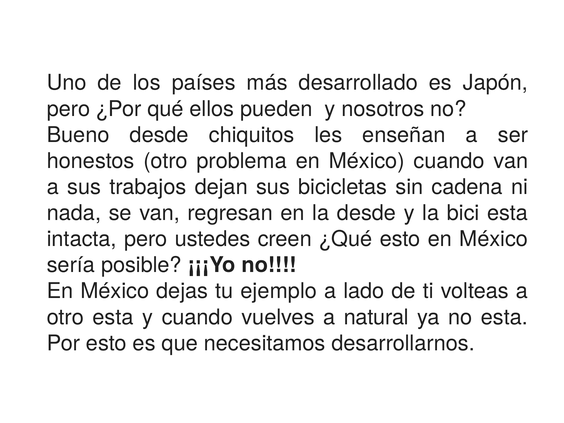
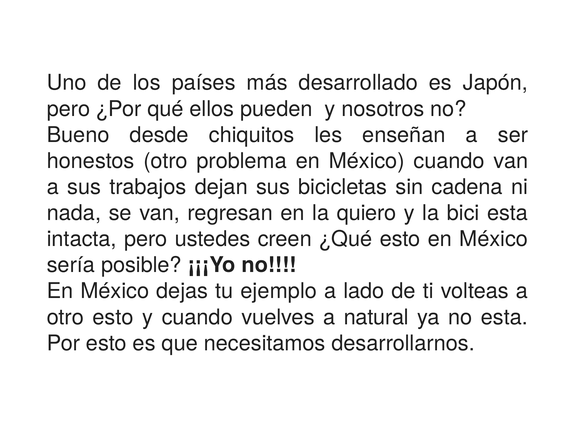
la desde: desde -> quiero
otro esta: esta -> esto
